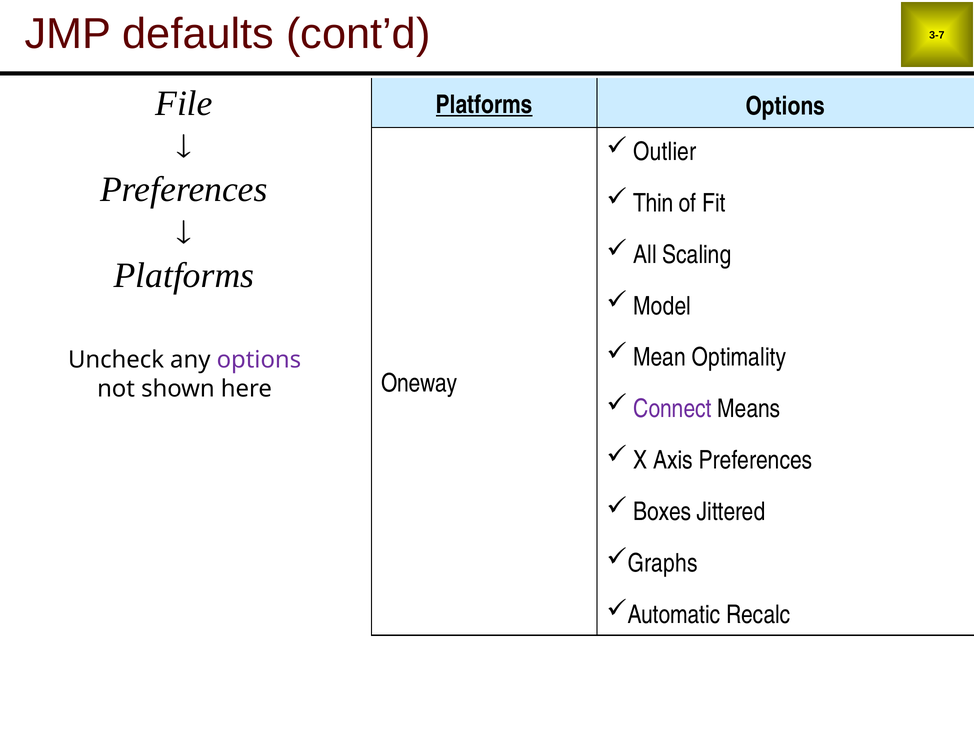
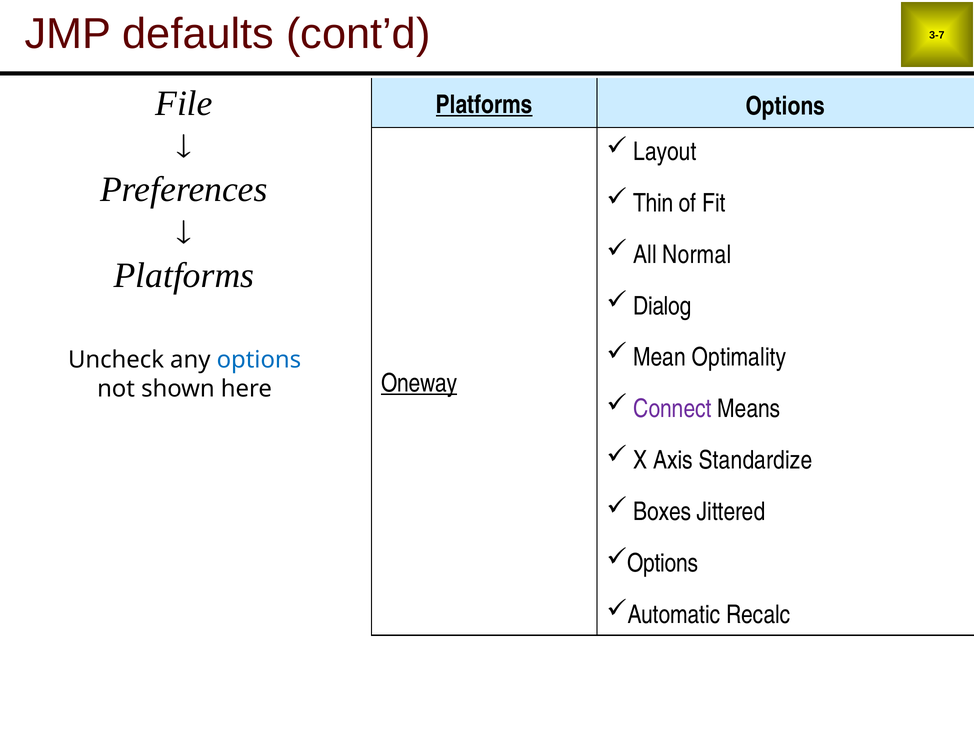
Outlier: Outlier -> Layout
Scaling: Scaling -> Normal
Model: Model -> Dialog
options at (259, 360) colour: purple -> blue
Oneway underline: none -> present
Axis Preferences: Preferences -> Standardize
Graphs at (663, 564): Graphs -> Options
